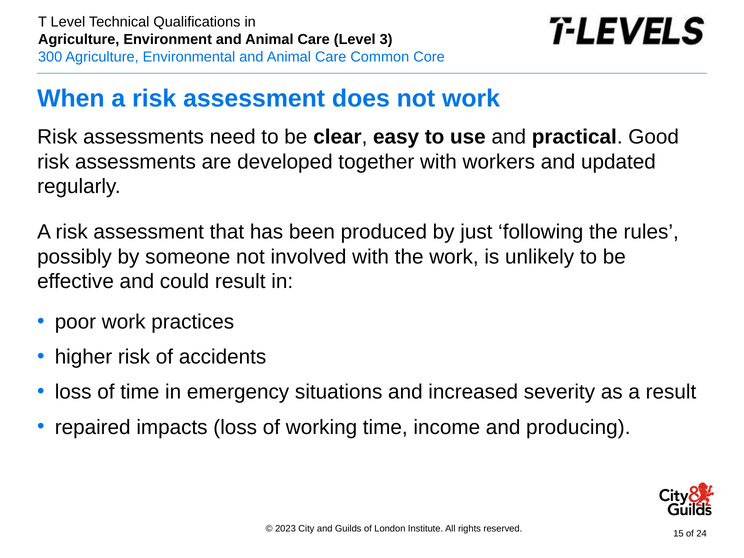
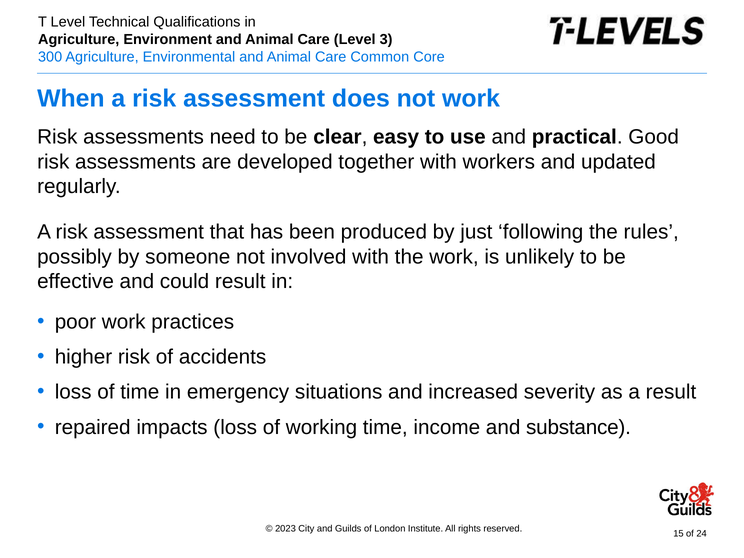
producing: producing -> substance
